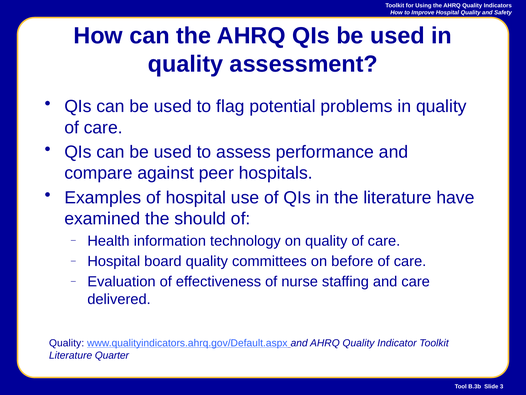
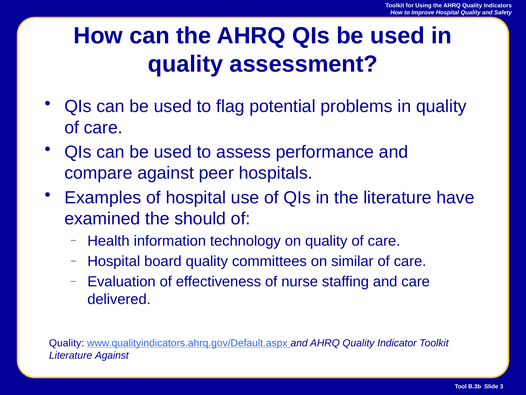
before: before -> similar
Literature Quarter: Quarter -> Against
